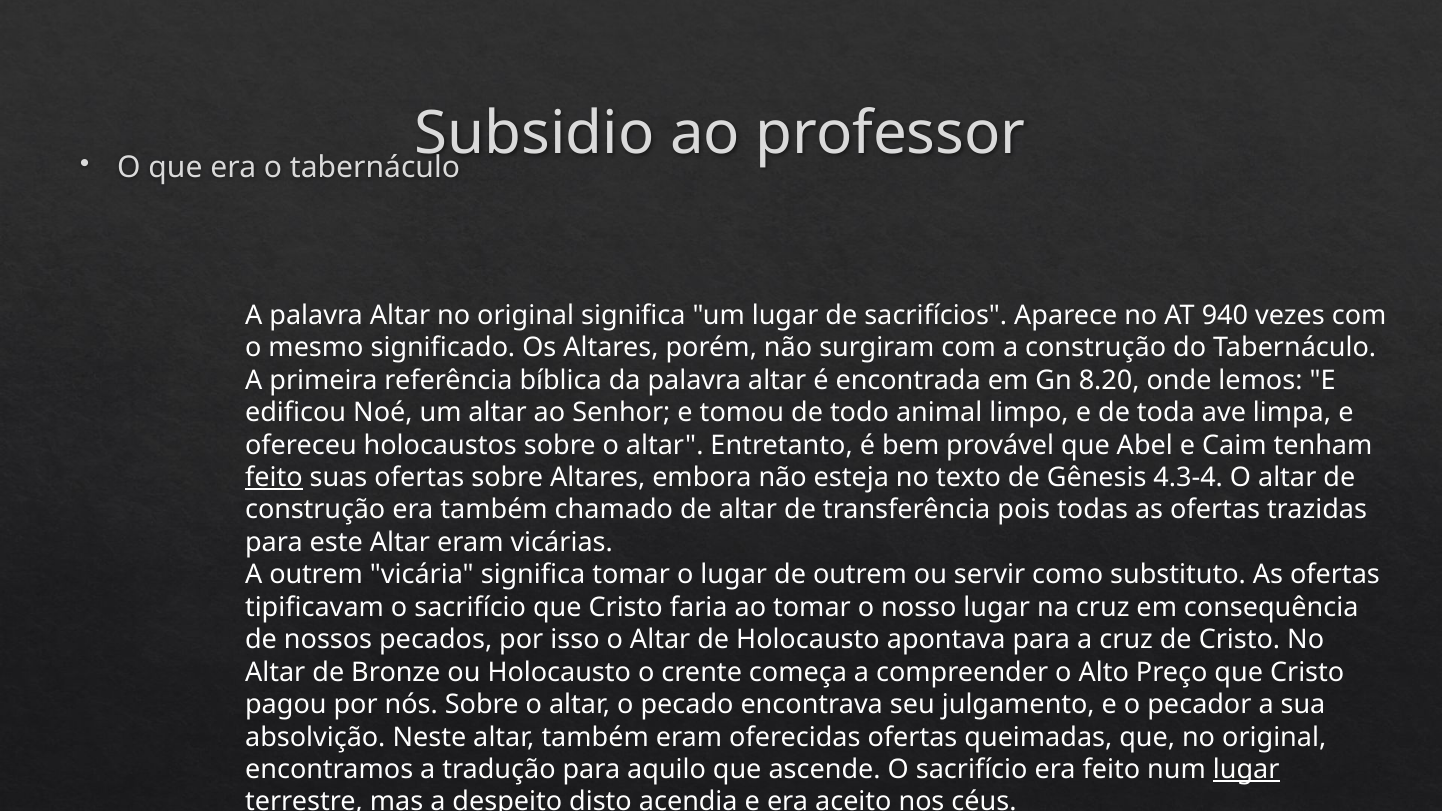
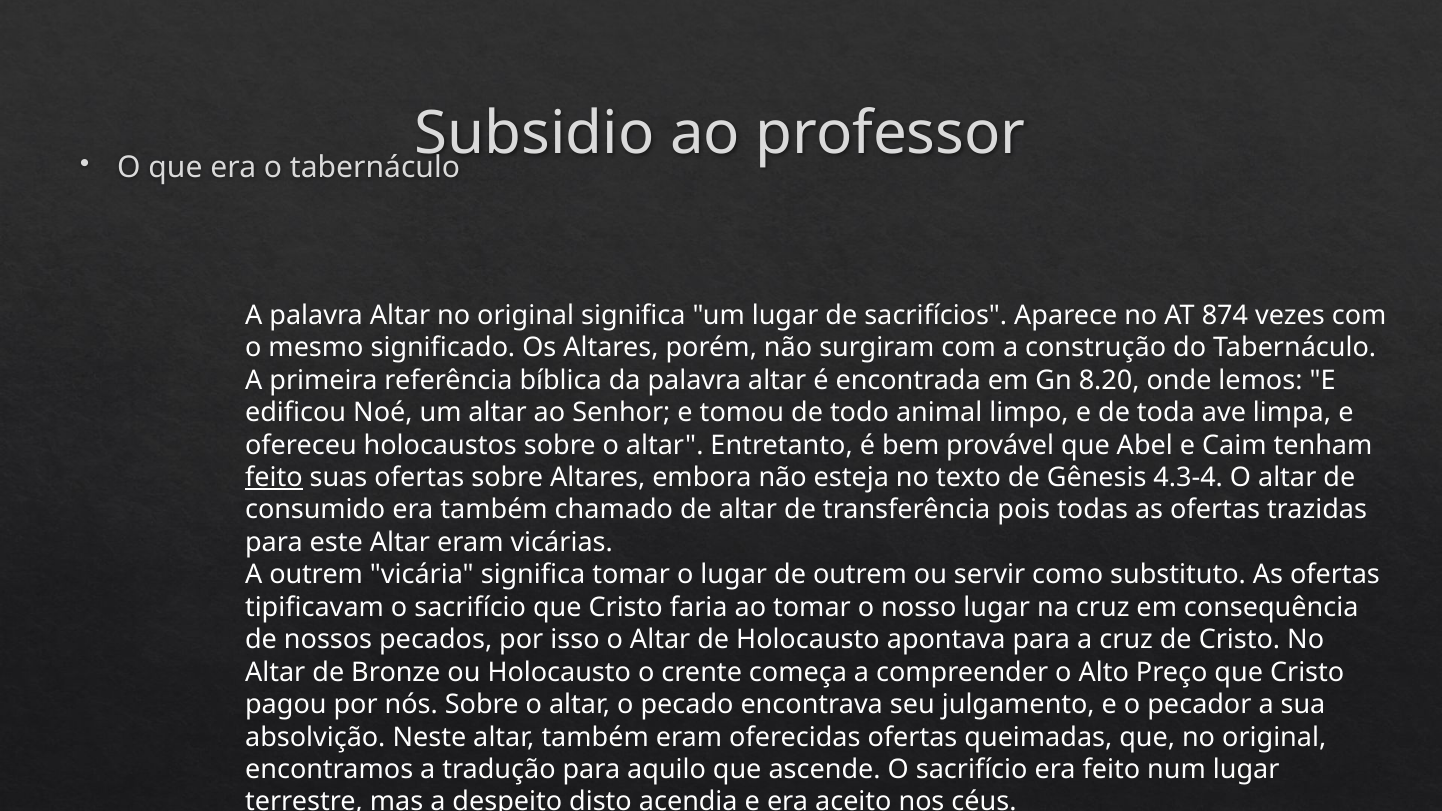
940: 940 -> 874
construção at (315, 510): construção -> consumido
lugar at (1246, 770) underline: present -> none
